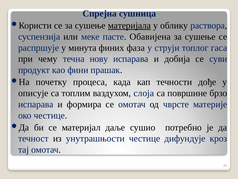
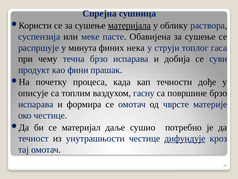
фаза: фаза -> нека
течна нову: нову -> брзо
слоја: слоја -> гасну
дифундује underline: none -> present
